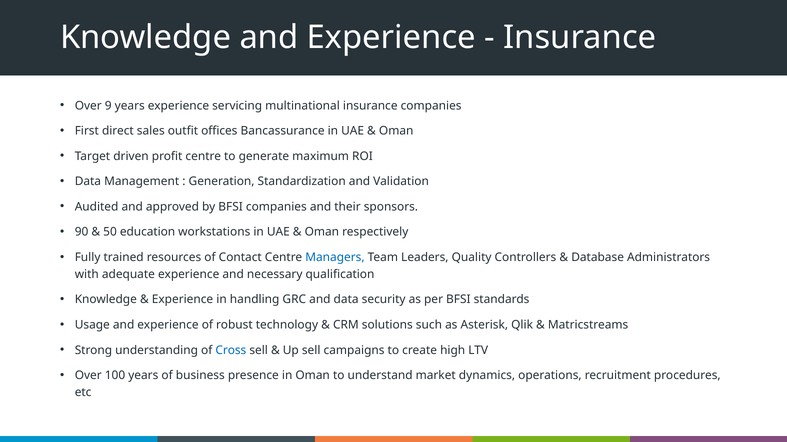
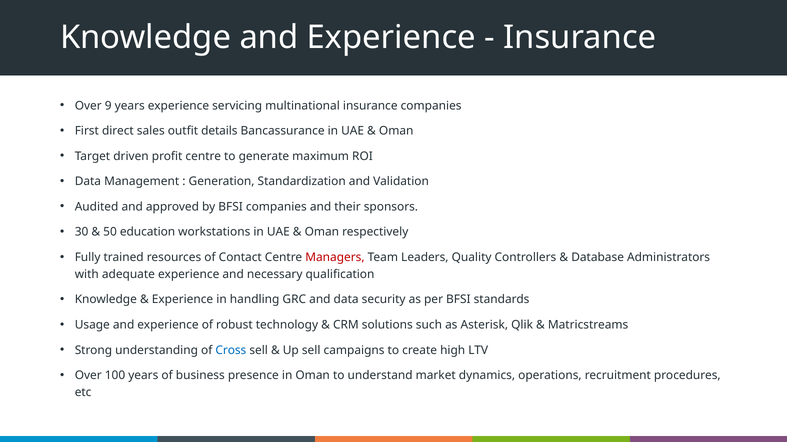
offices: offices -> details
90: 90 -> 30
Managers colour: blue -> red
